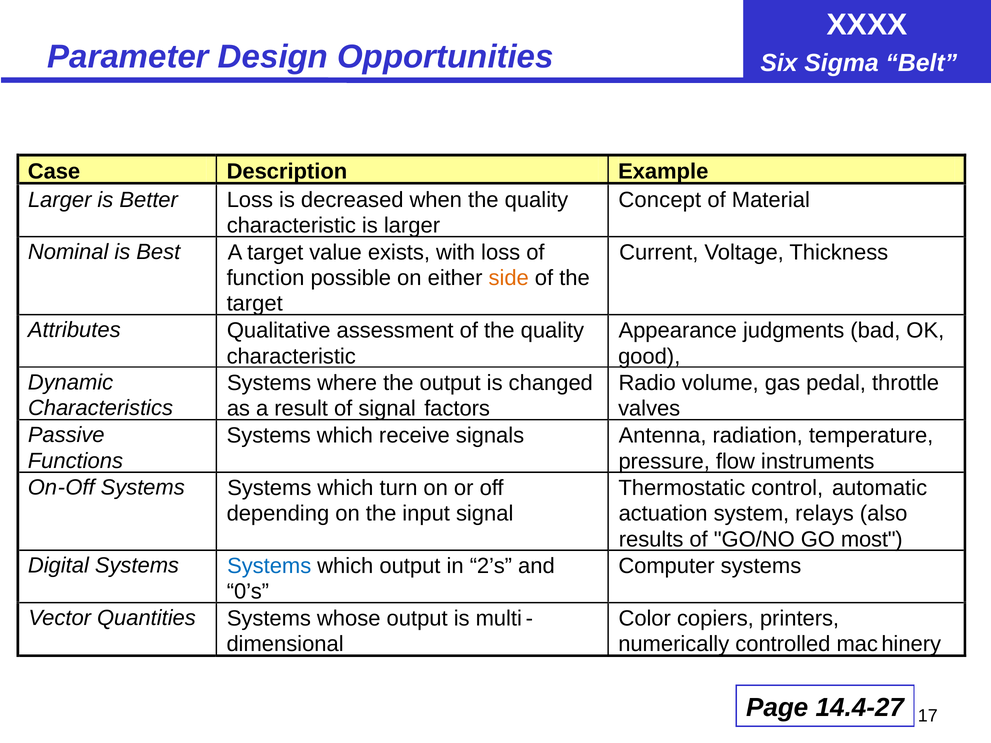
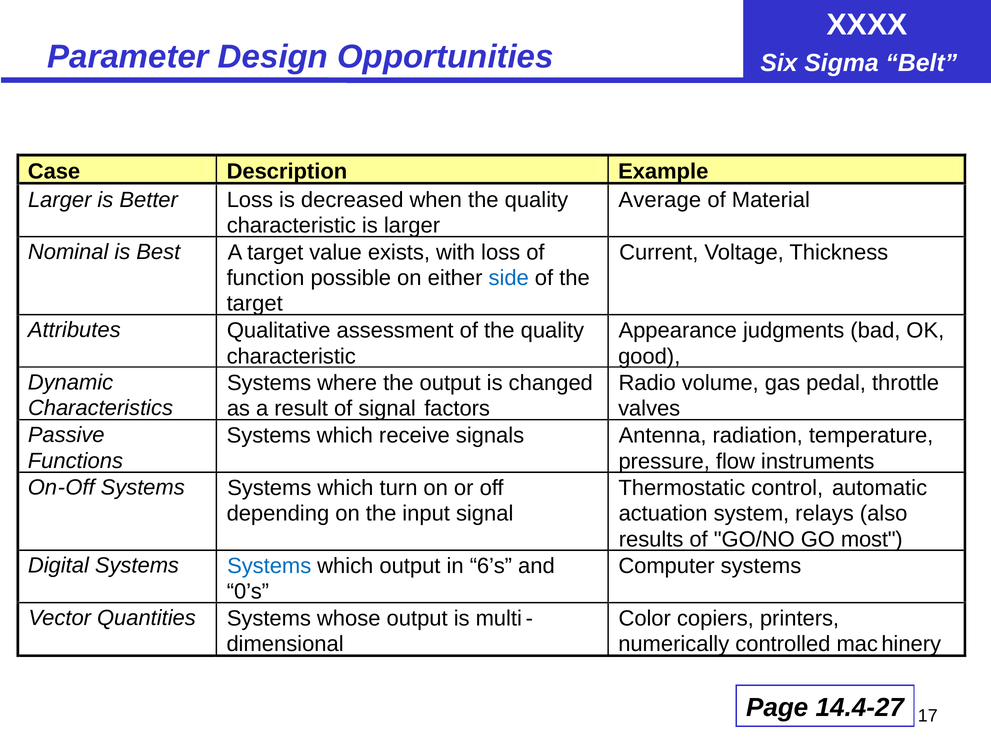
Concept: Concept -> Average
side colour: orange -> blue
2’s: 2’s -> 6’s
